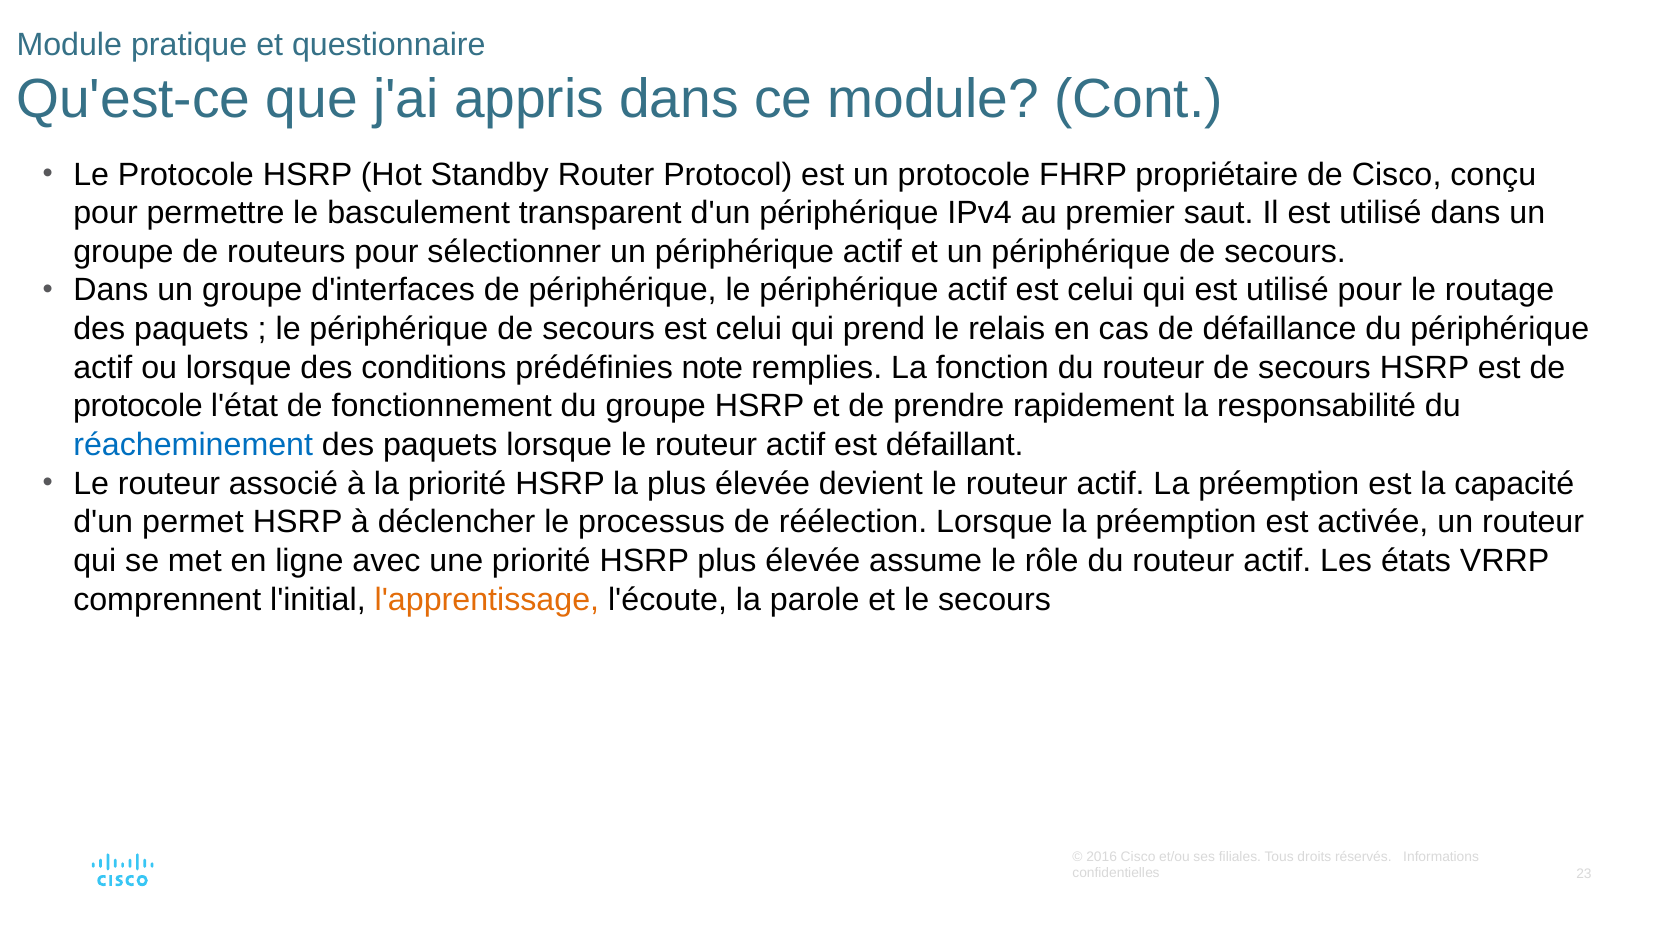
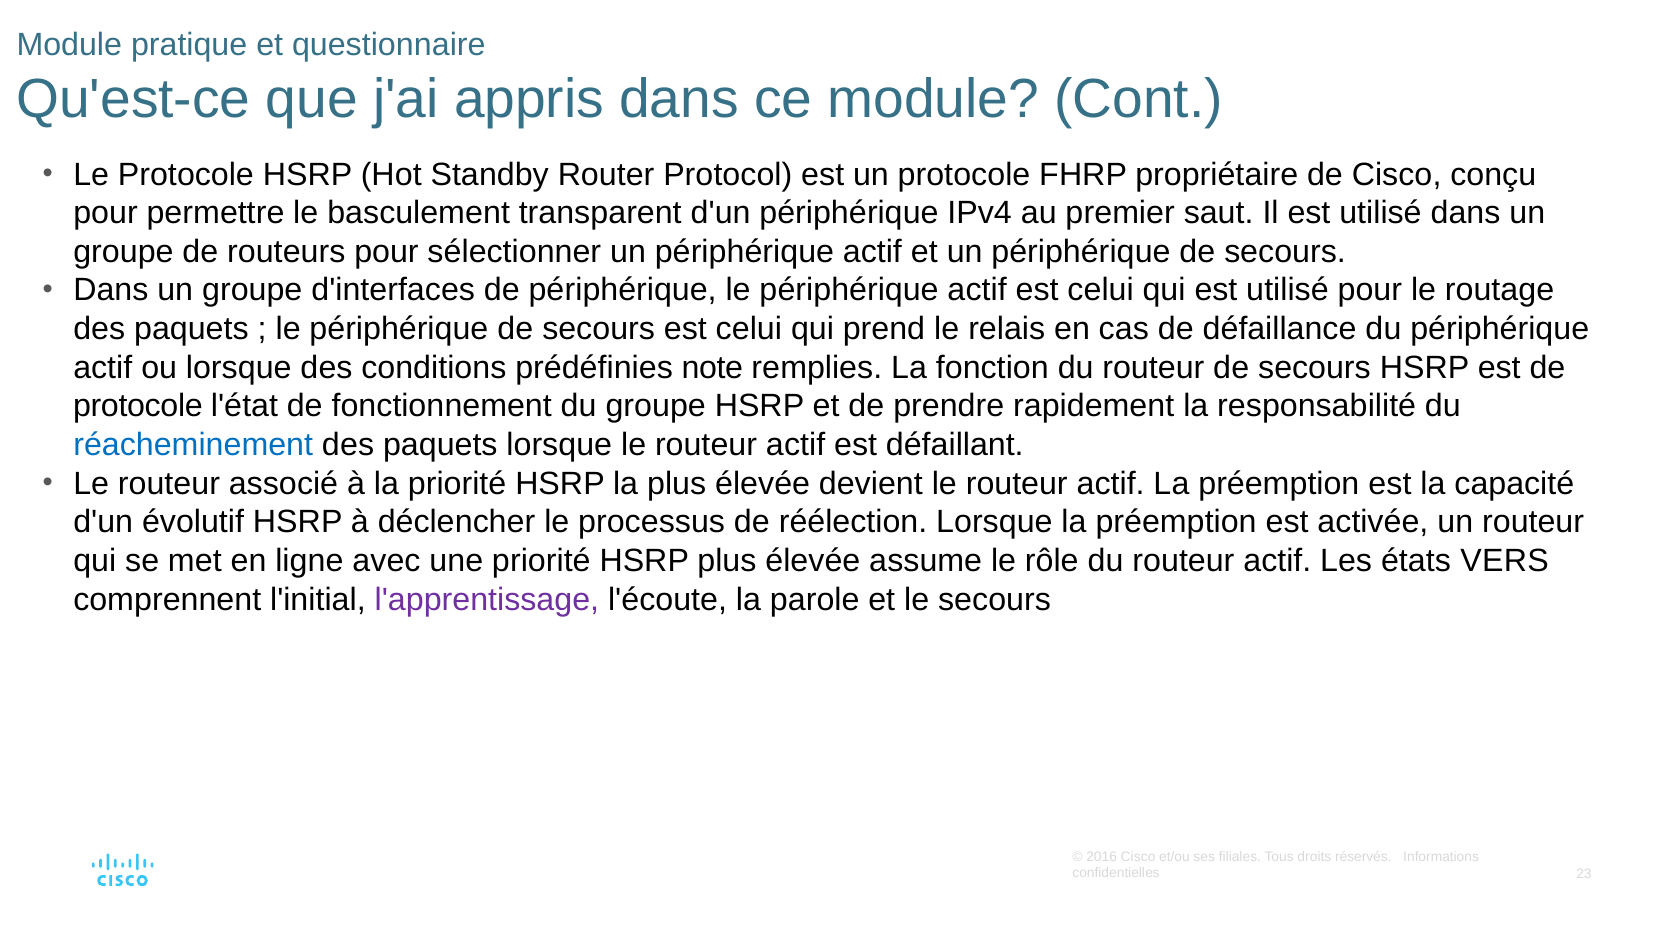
permet: permet -> évolutif
VRRP: VRRP -> VERS
l'apprentissage colour: orange -> purple
